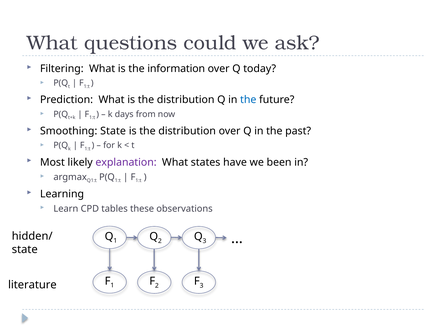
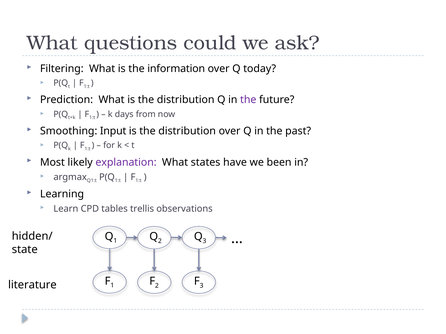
the at (248, 100) colour: blue -> purple
Smoothing State: State -> Input
these: these -> trellis
